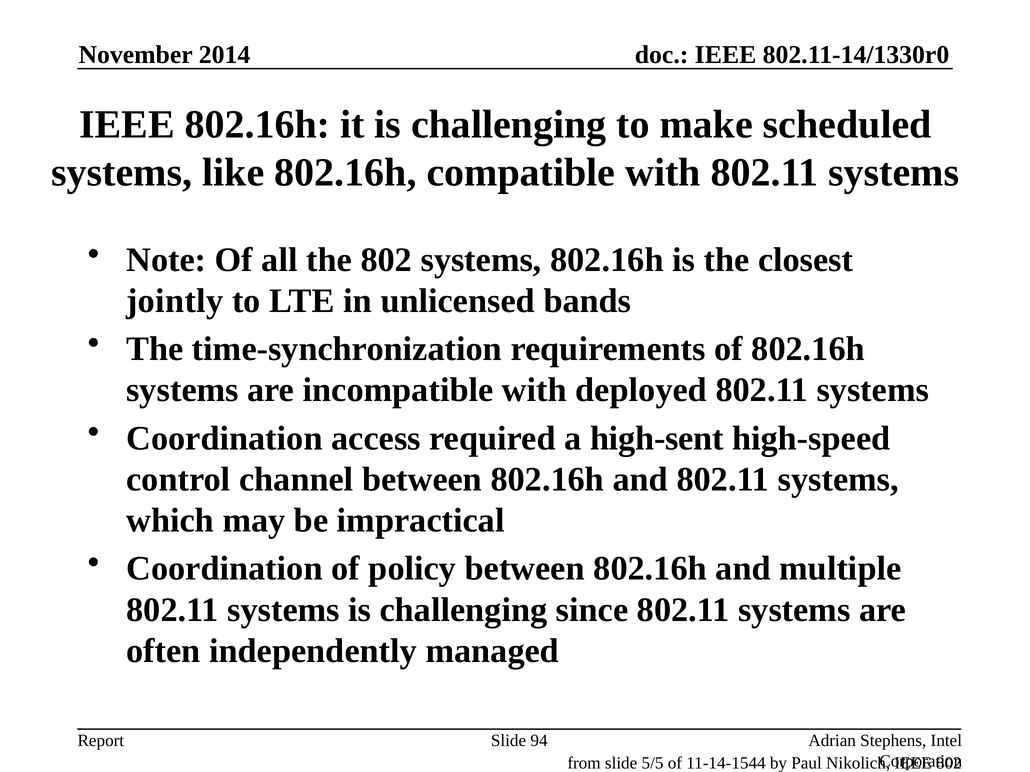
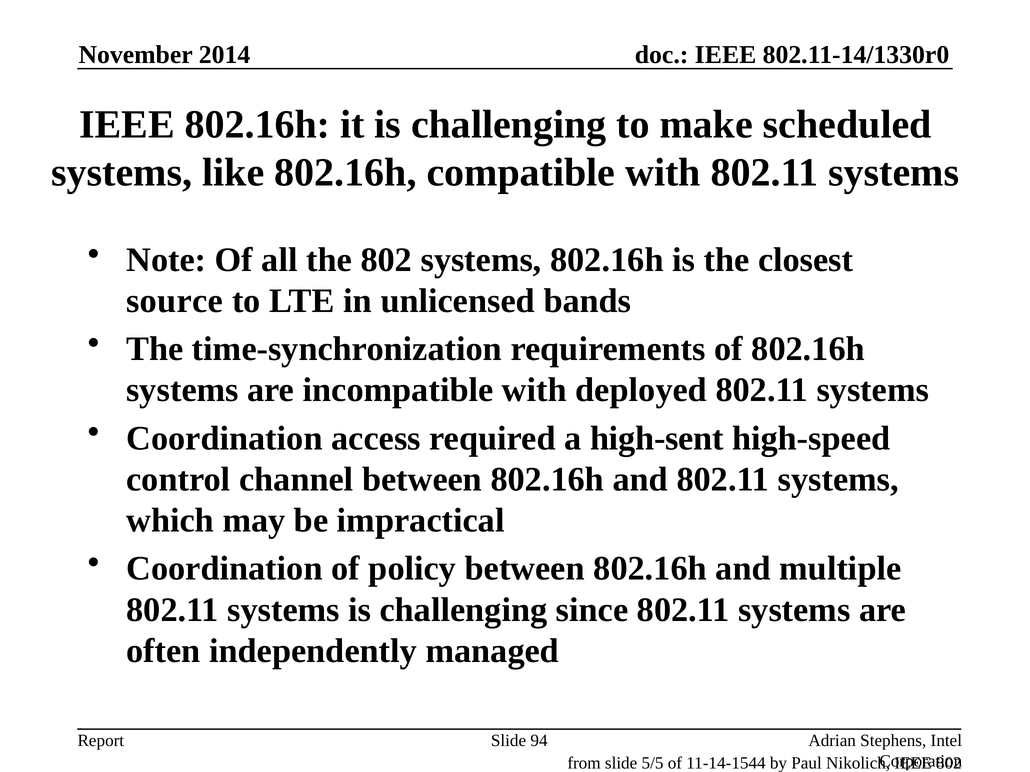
jointly: jointly -> source
